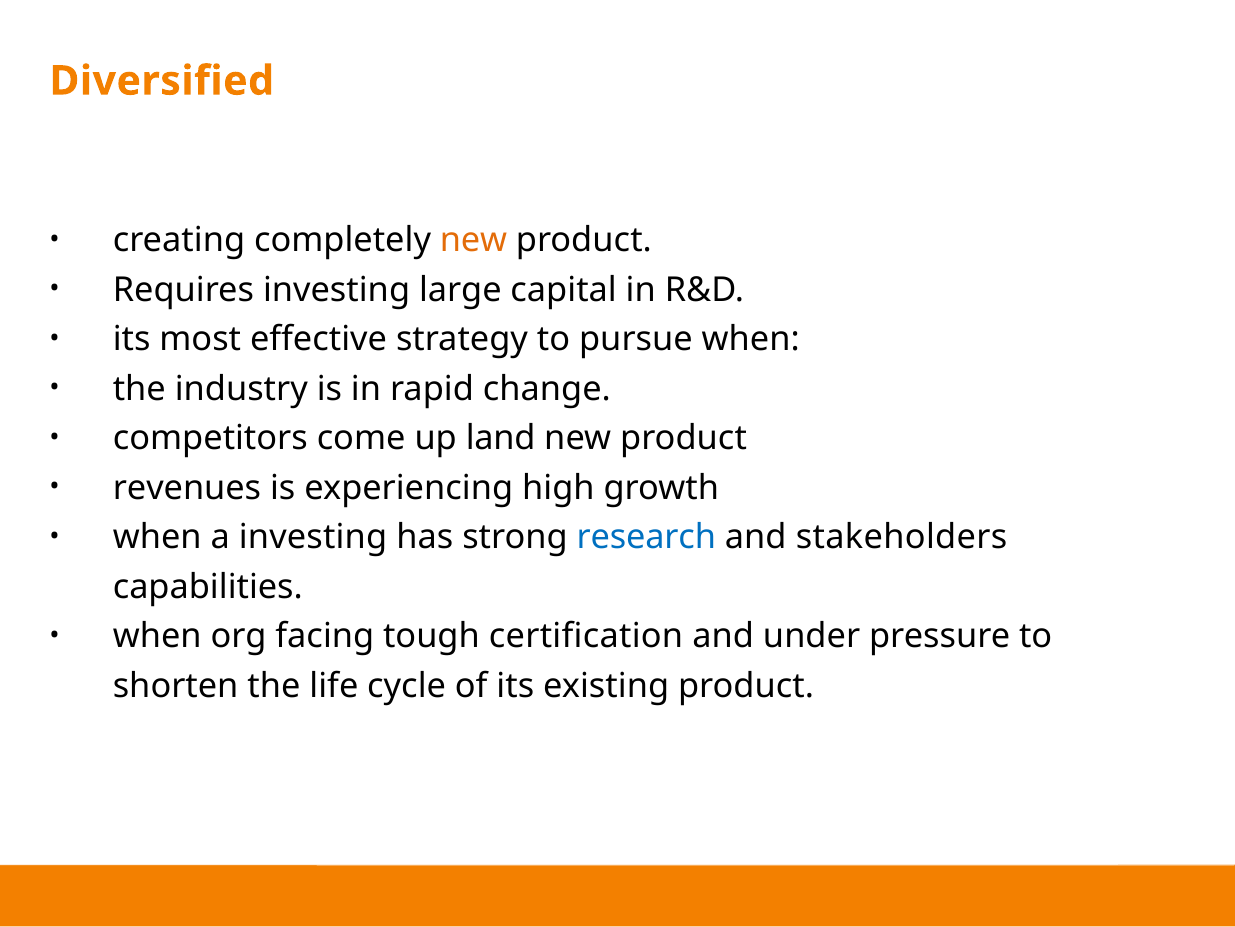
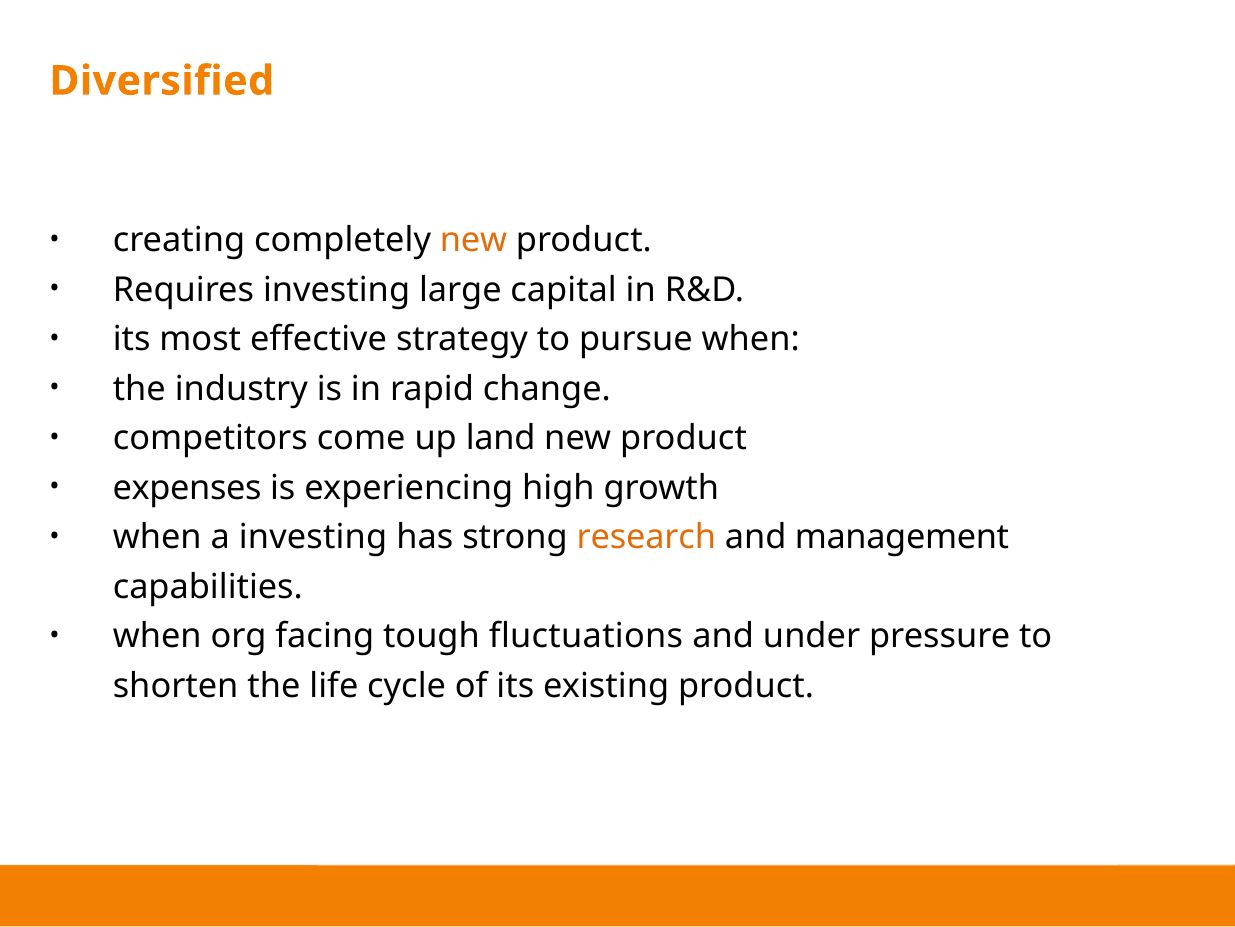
revenues: revenues -> expenses
research colour: blue -> orange
stakeholders: stakeholders -> management
certification: certification -> fluctuations
